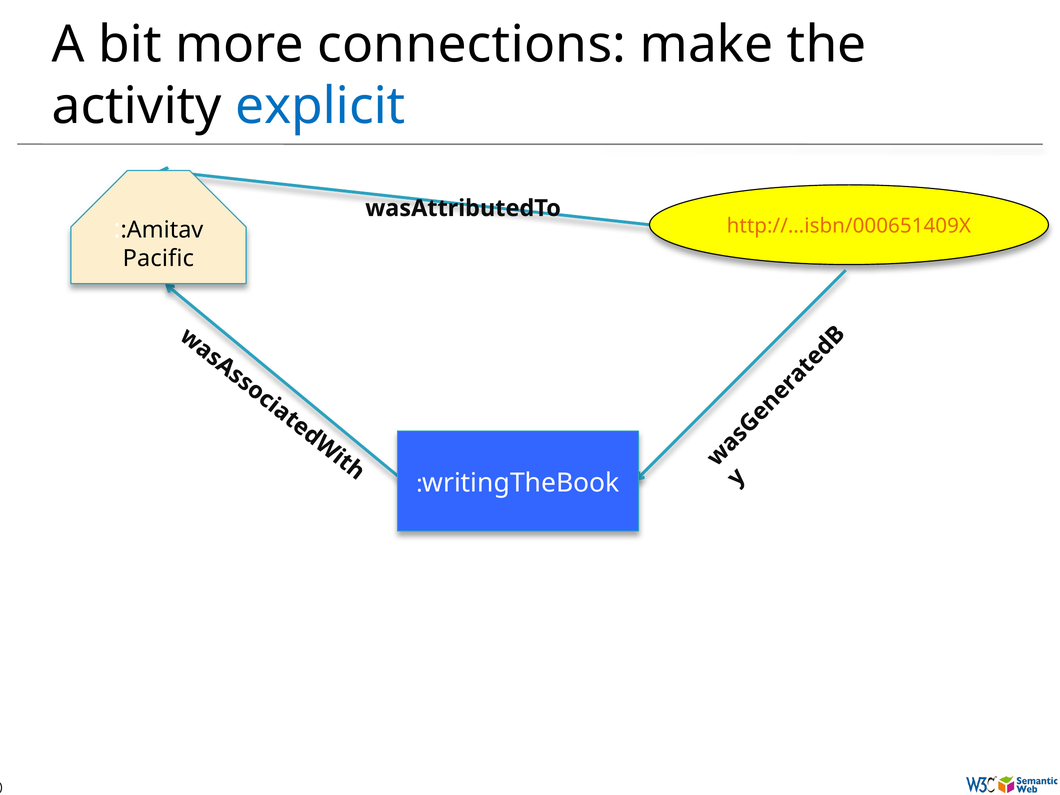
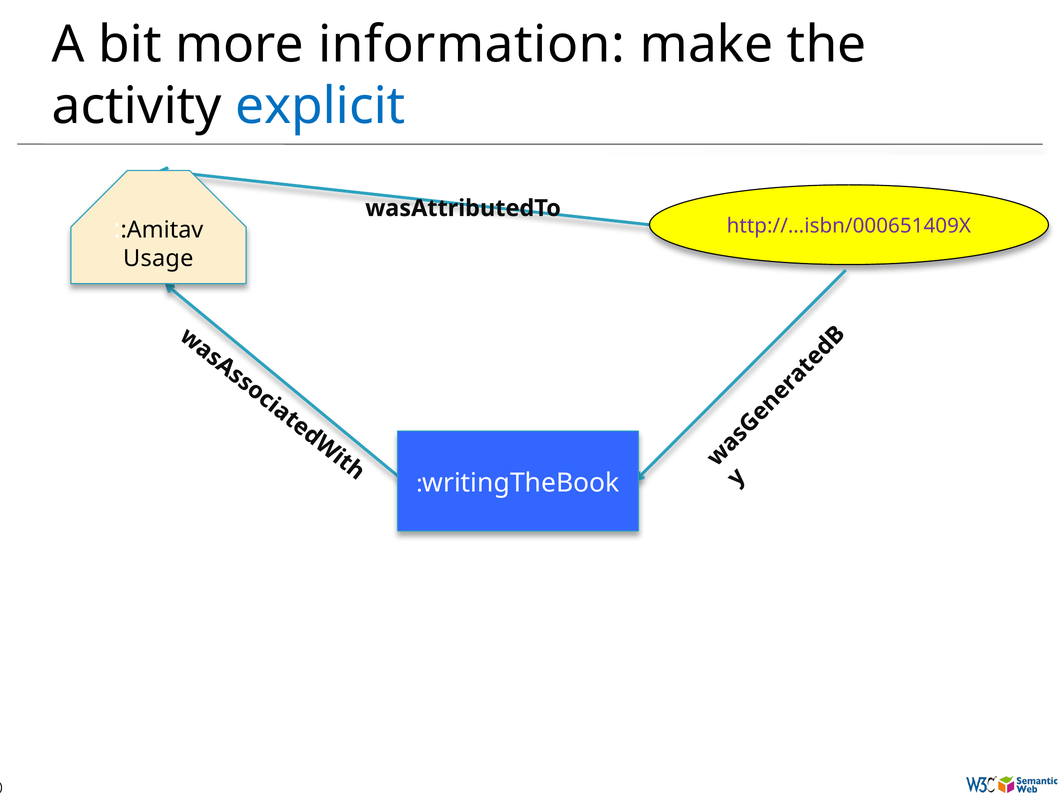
connections: connections -> information
http://…isbn/000651409X colour: orange -> purple
Pacific: Pacific -> Usage
